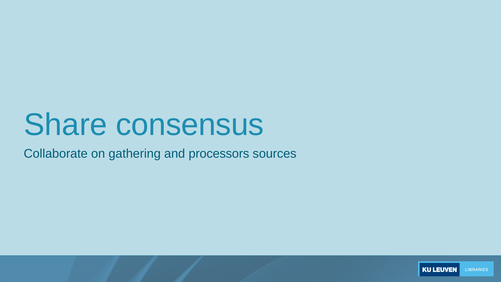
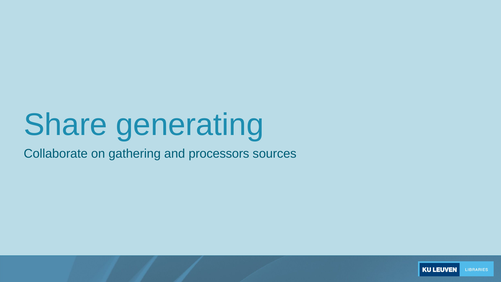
consensus: consensus -> generating
